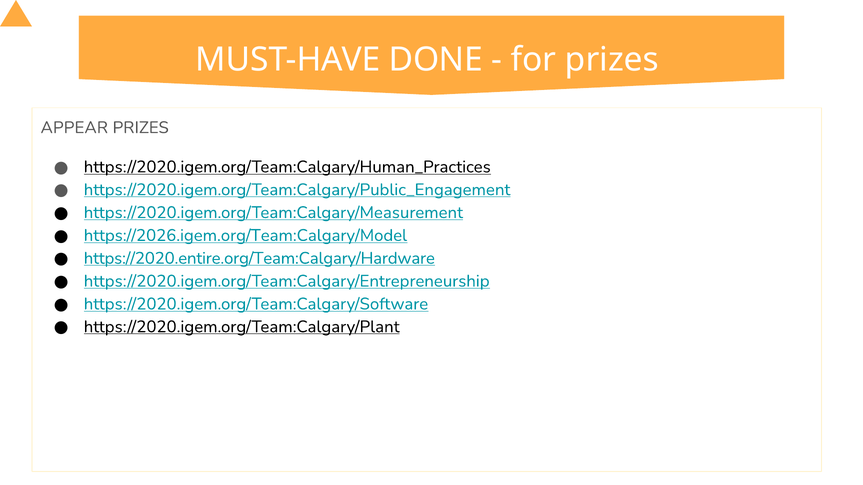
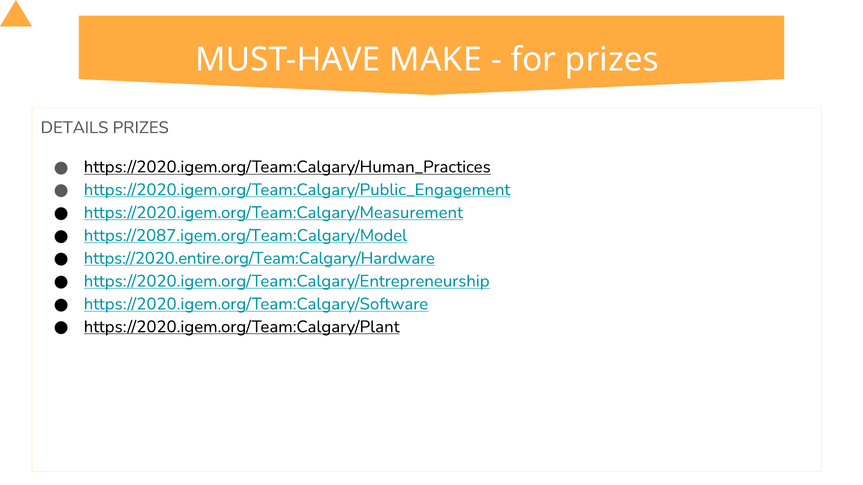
DONE: DONE -> MAKE
APPEAR: APPEAR -> DETAILS
https://2026.igem.org/Team:Calgary/Model: https://2026.igem.org/Team:Calgary/Model -> https://2087.igem.org/Team:Calgary/Model
